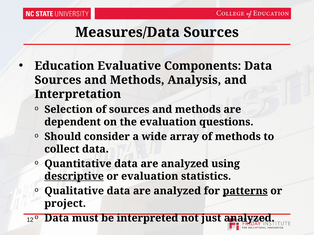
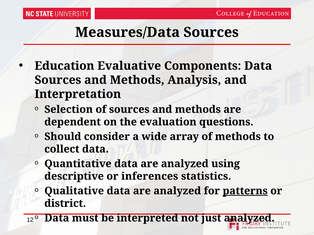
descriptive underline: present -> none
or evaluation: evaluation -> inferences
project: project -> district
